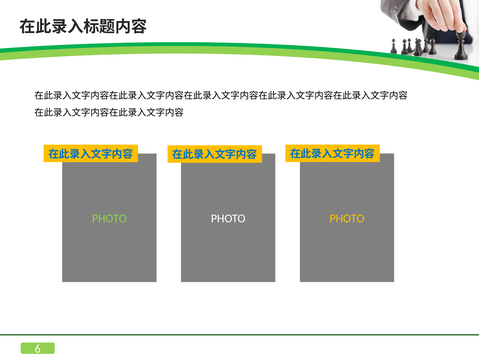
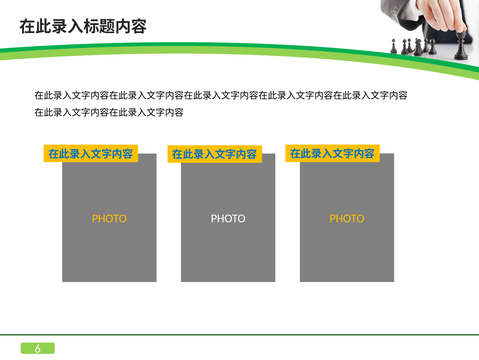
PHOTO at (109, 218) colour: light green -> yellow
